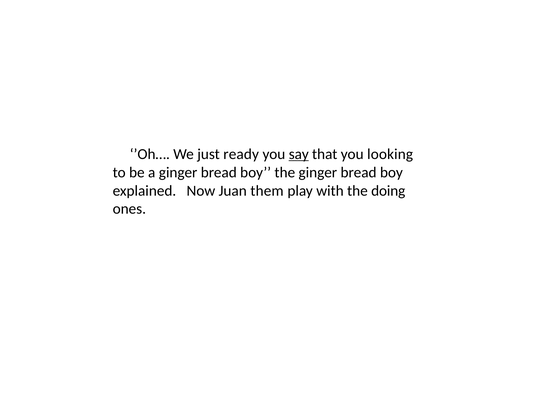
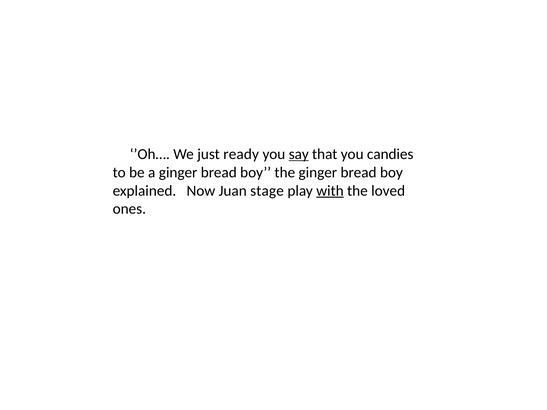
looking: looking -> candies
them: them -> stage
with underline: none -> present
doing: doing -> loved
